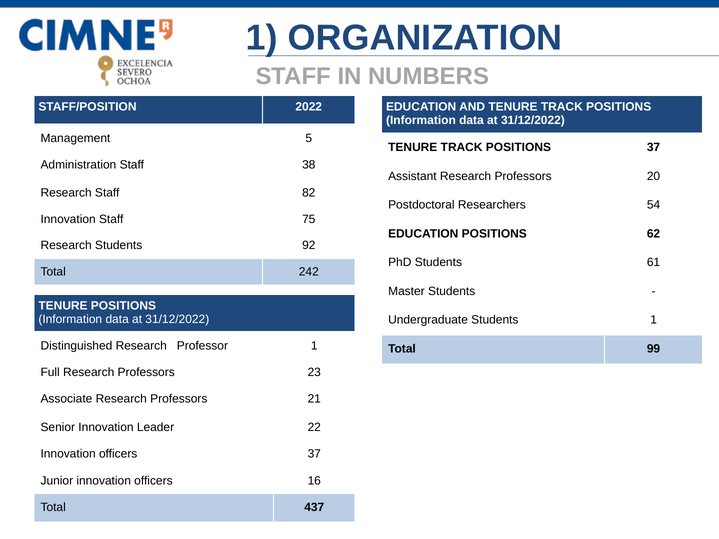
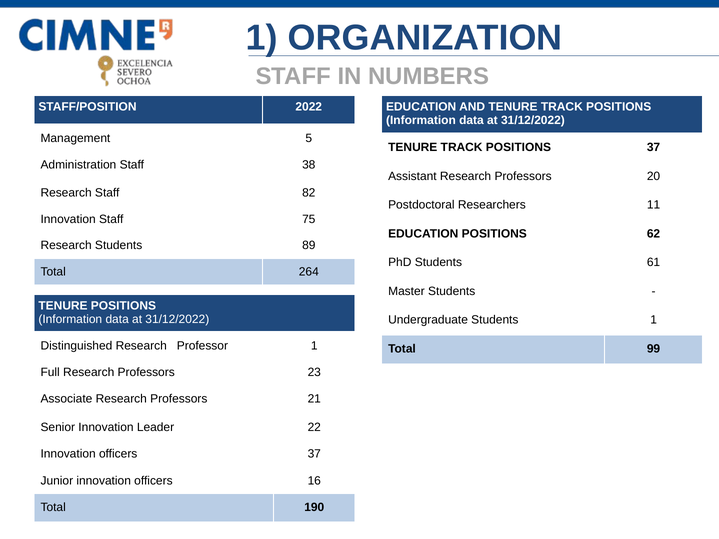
54: 54 -> 11
92: 92 -> 89
242: 242 -> 264
437: 437 -> 190
